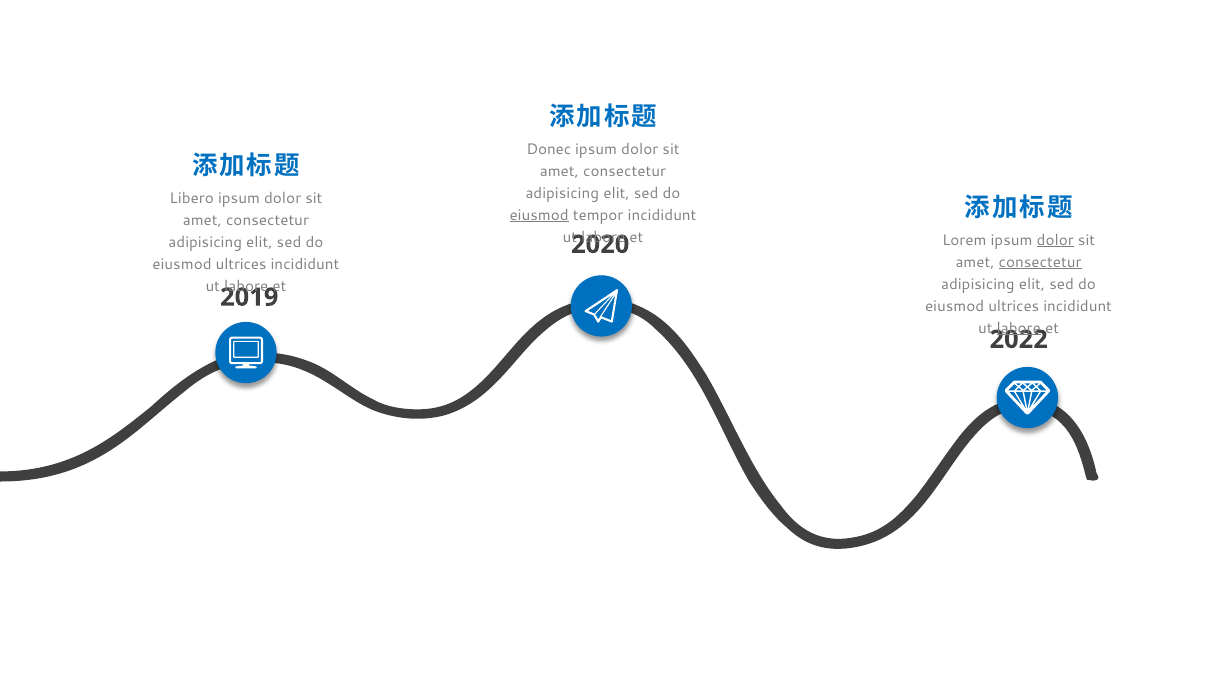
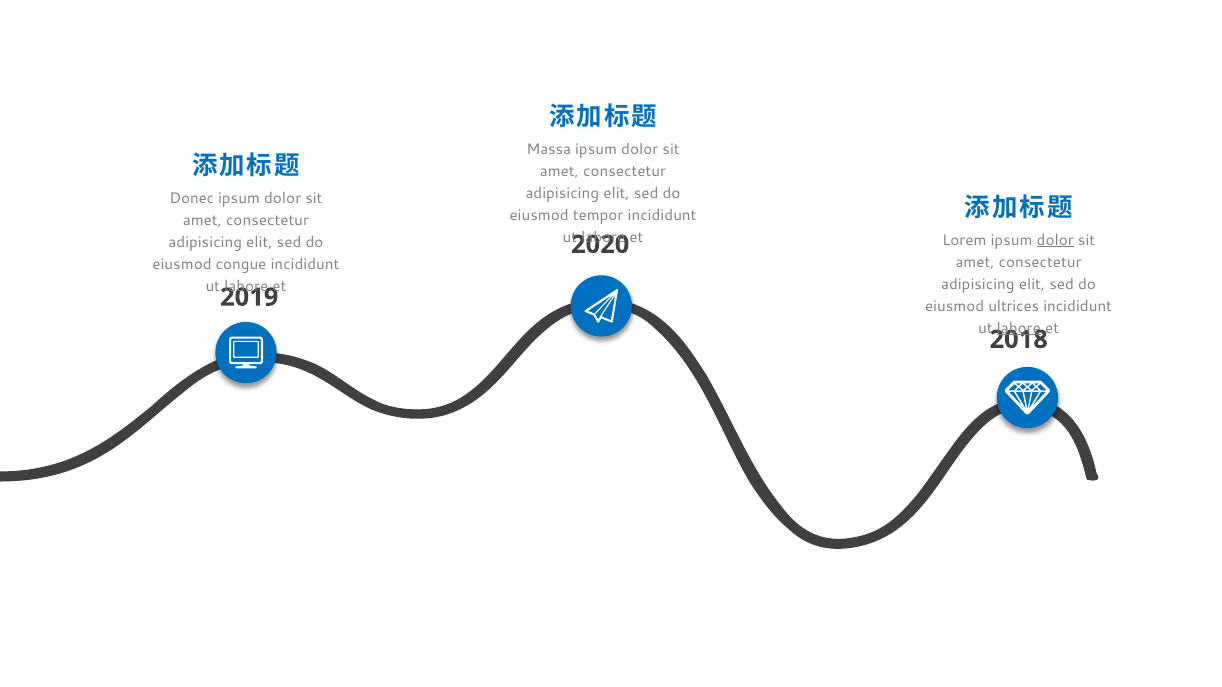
Donec: Donec -> Massa
Libero: Libero -> Donec
eiusmod at (539, 215) underline: present -> none
consectetur at (1040, 262) underline: present -> none
ultrices at (241, 264): ultrices -> congue
2022: 2022 -> 2018
